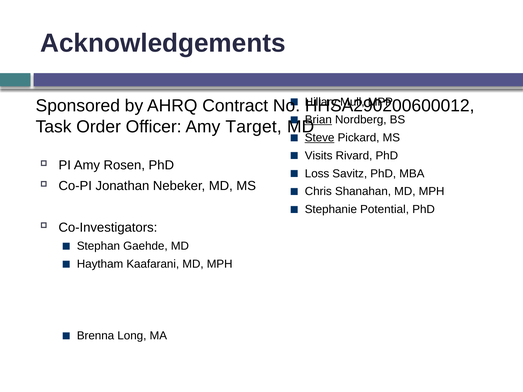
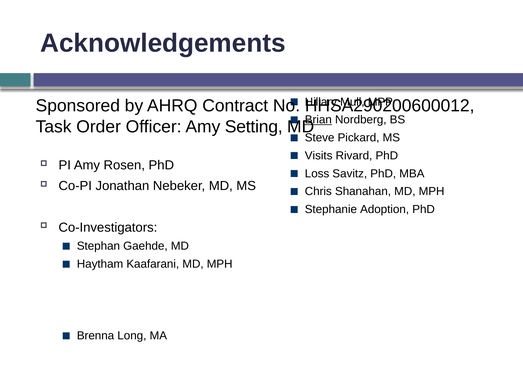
Target: Target -> Setting
Steve underline: present -> none
Potential: Potential -> Adoption
